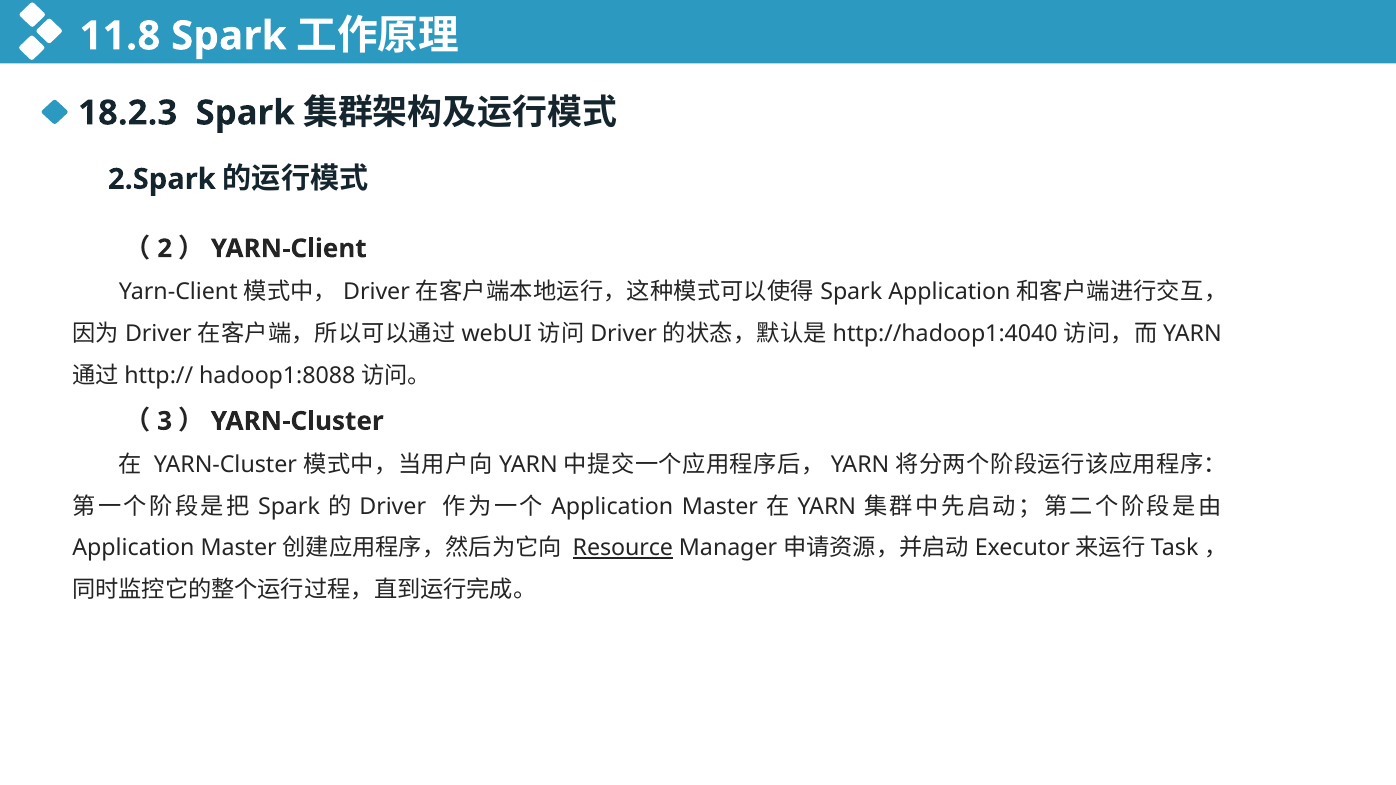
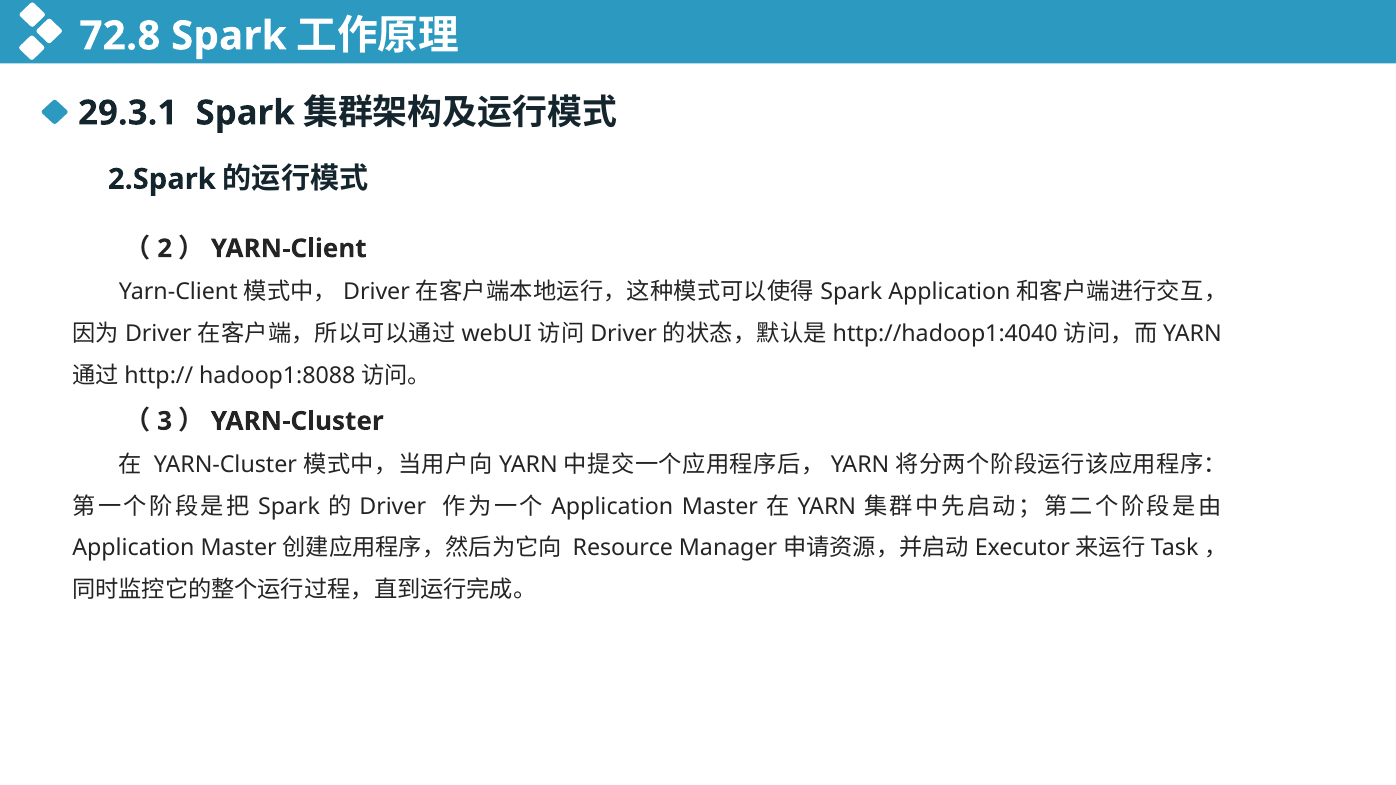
11.8: 11.8 -> 72.8
18.2.3: 18.2.3 -> 29.3.1
Resource underline: present -> none
